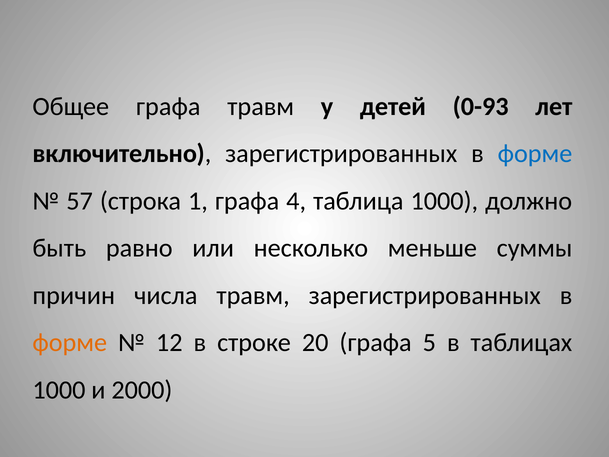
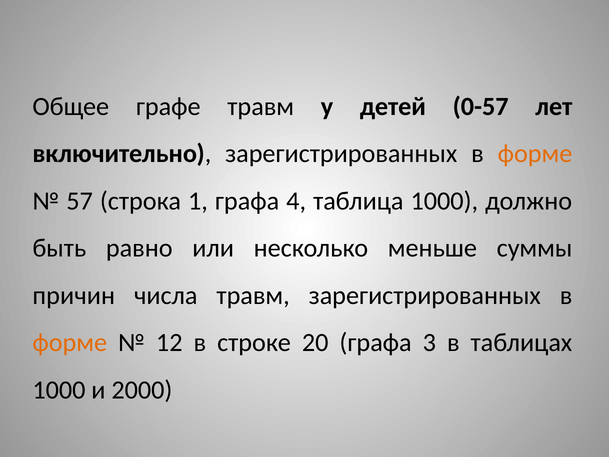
Общее графа: графа -> графе
0-93: 0-93 -> 0-57
форме at (535, 154) colour: blue -> orange
5: 5 -> 3
